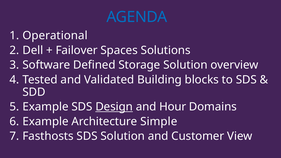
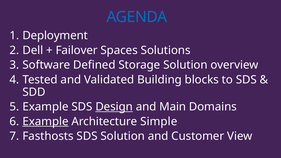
Operational: Operational -> Deployment
Hour: Hour -> Main
Example at (45, 121) underline: none -> present
